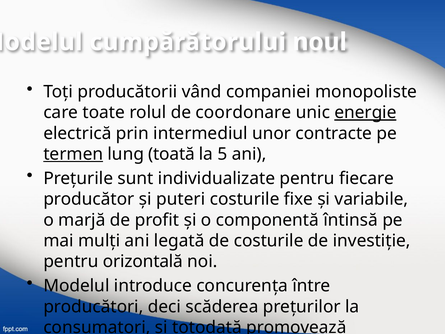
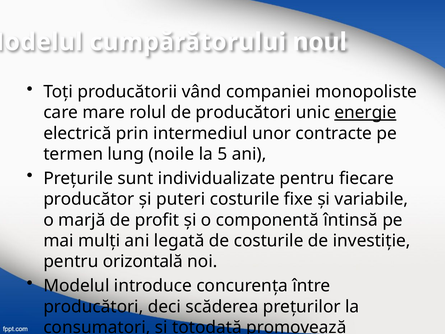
toate: toate -> mare
de coordonare: coordonare -> producători
termen underline: present -> none
toată: toată -> noile
